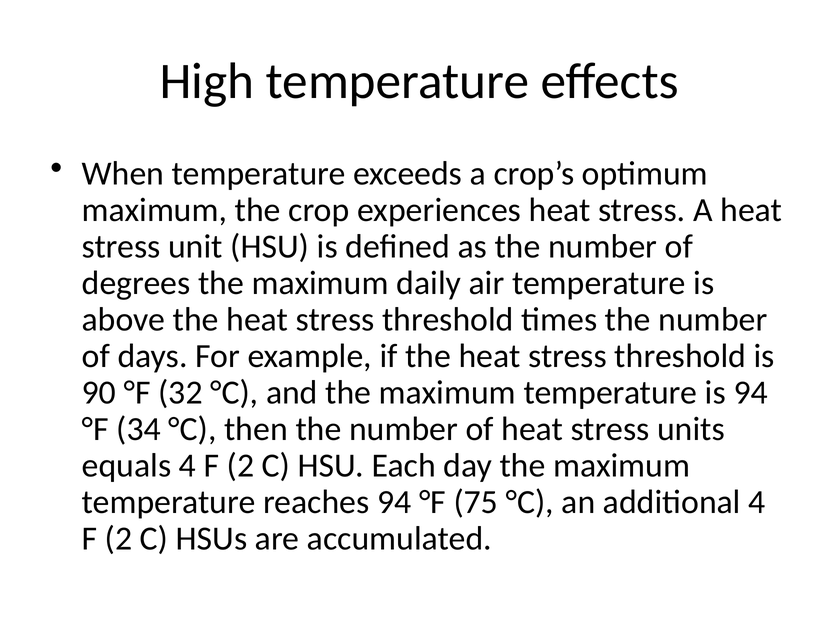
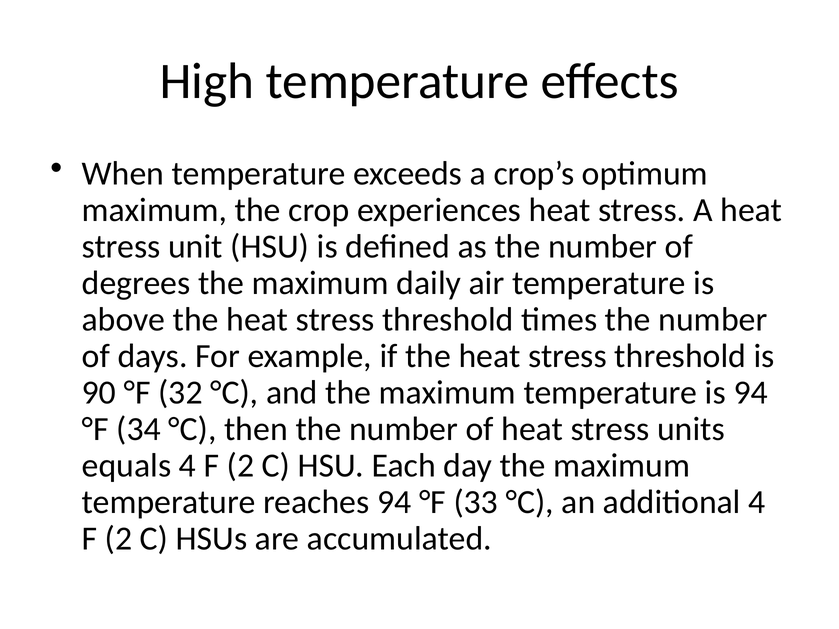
75: 75 -> 33
